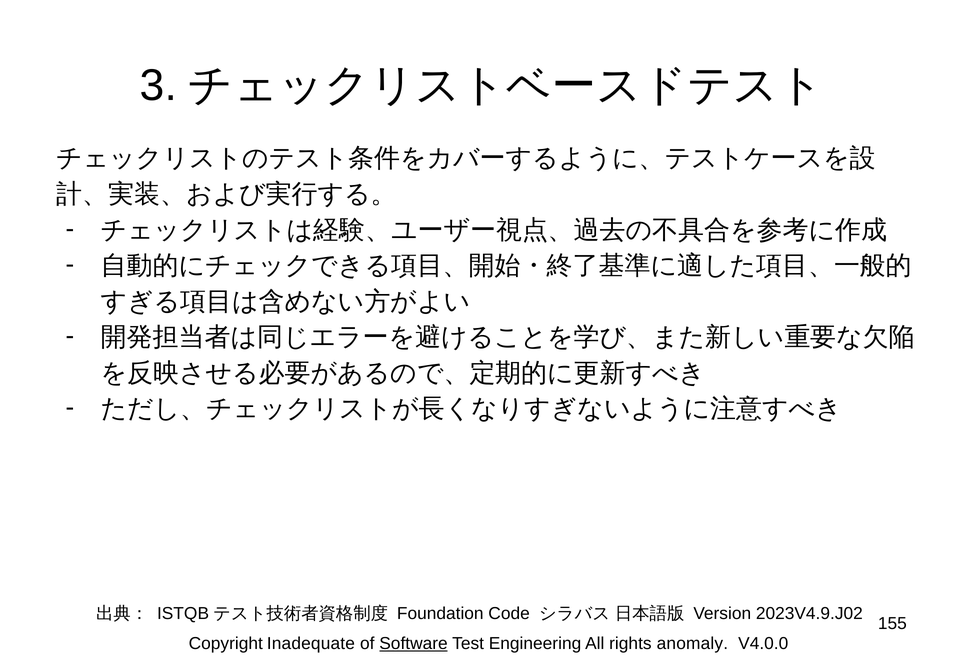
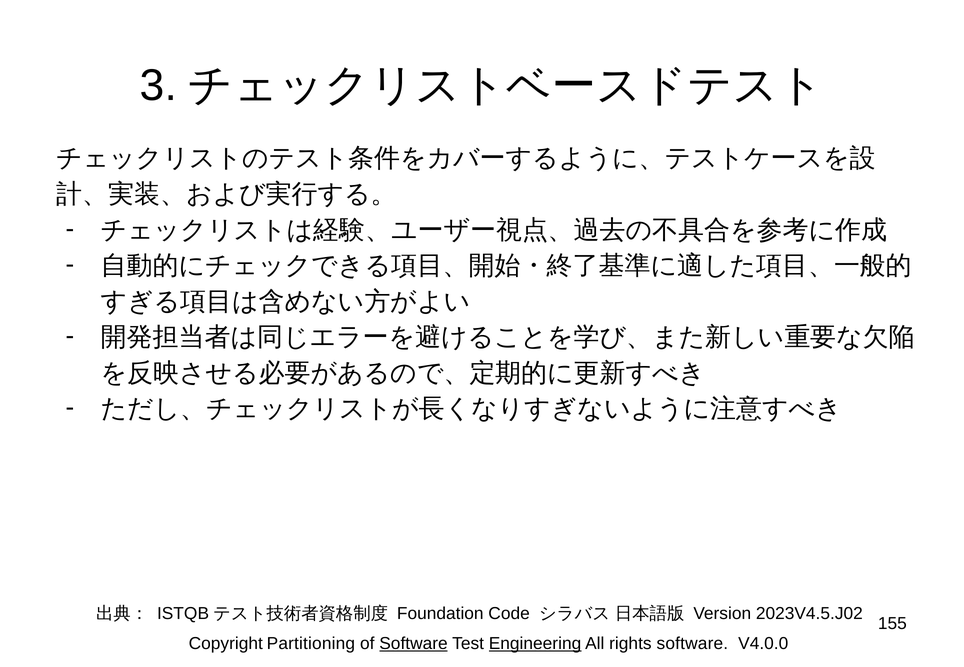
2023V4.9.J02: 2023V4.9.J02 -> 2023V4.5.J02
Inadequate: Inadequate -> Partitioning
Engineering underline: none -> present
rights anomaly: anomaly -> software
